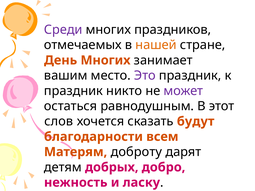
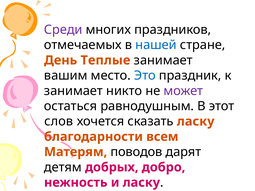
нашей colour: orange -> blue
День Многих: Многих -> Теплые
Это colour: purple -> blue
праздник at (73, 91): праздник -> занимает
сказать будут: будут -> ласку
доброту: доброту -> поводов
